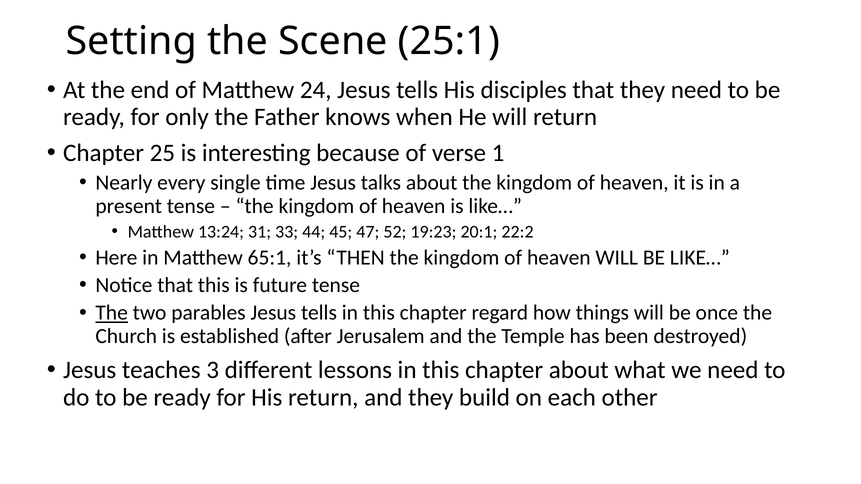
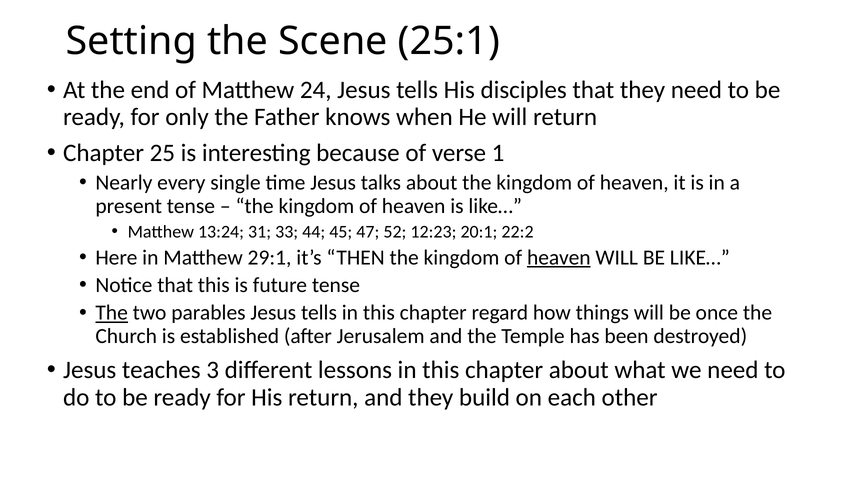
19:23: 19:23 -> 12:23
65:1: 65:1 -> 29:1
heaven at (559, 258) underline: none -> present
